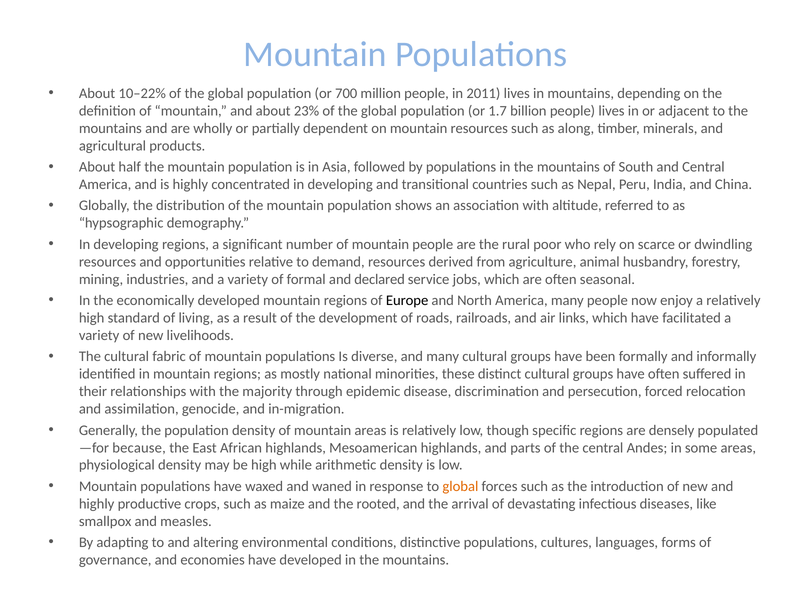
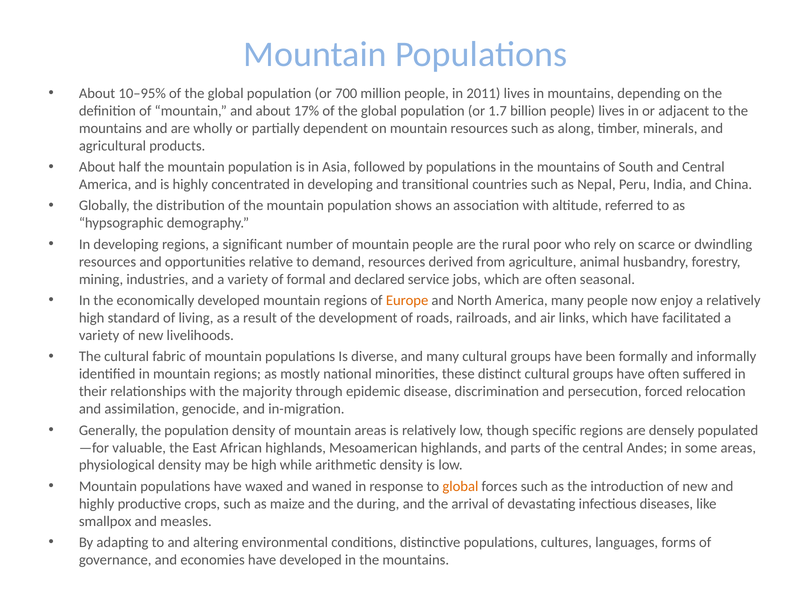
10–22%: 10–22% -> 10–95%
23%: 23% -> 17%
Europe colour: black -> orange
because: because -> valuable
rooted: rooted -> during
